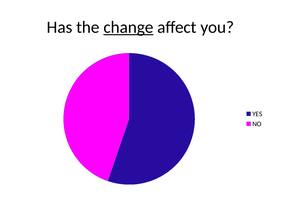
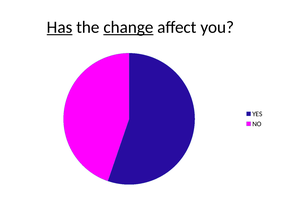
Has underline: none -> present
